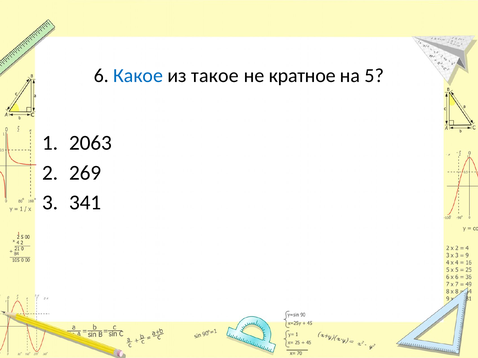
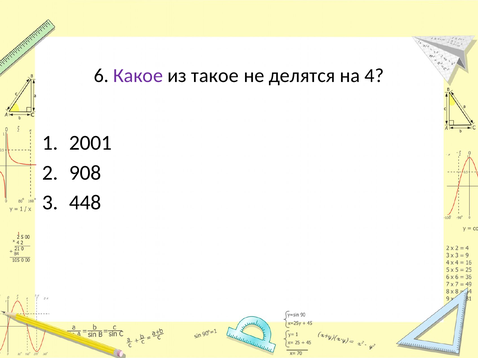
Какое colour: blue -> purple
кратное: кратное -> делятся
5: 5 -> 4
2063: 2063 -> 2001
269: 269 -> 908
341: 341 -> 448
